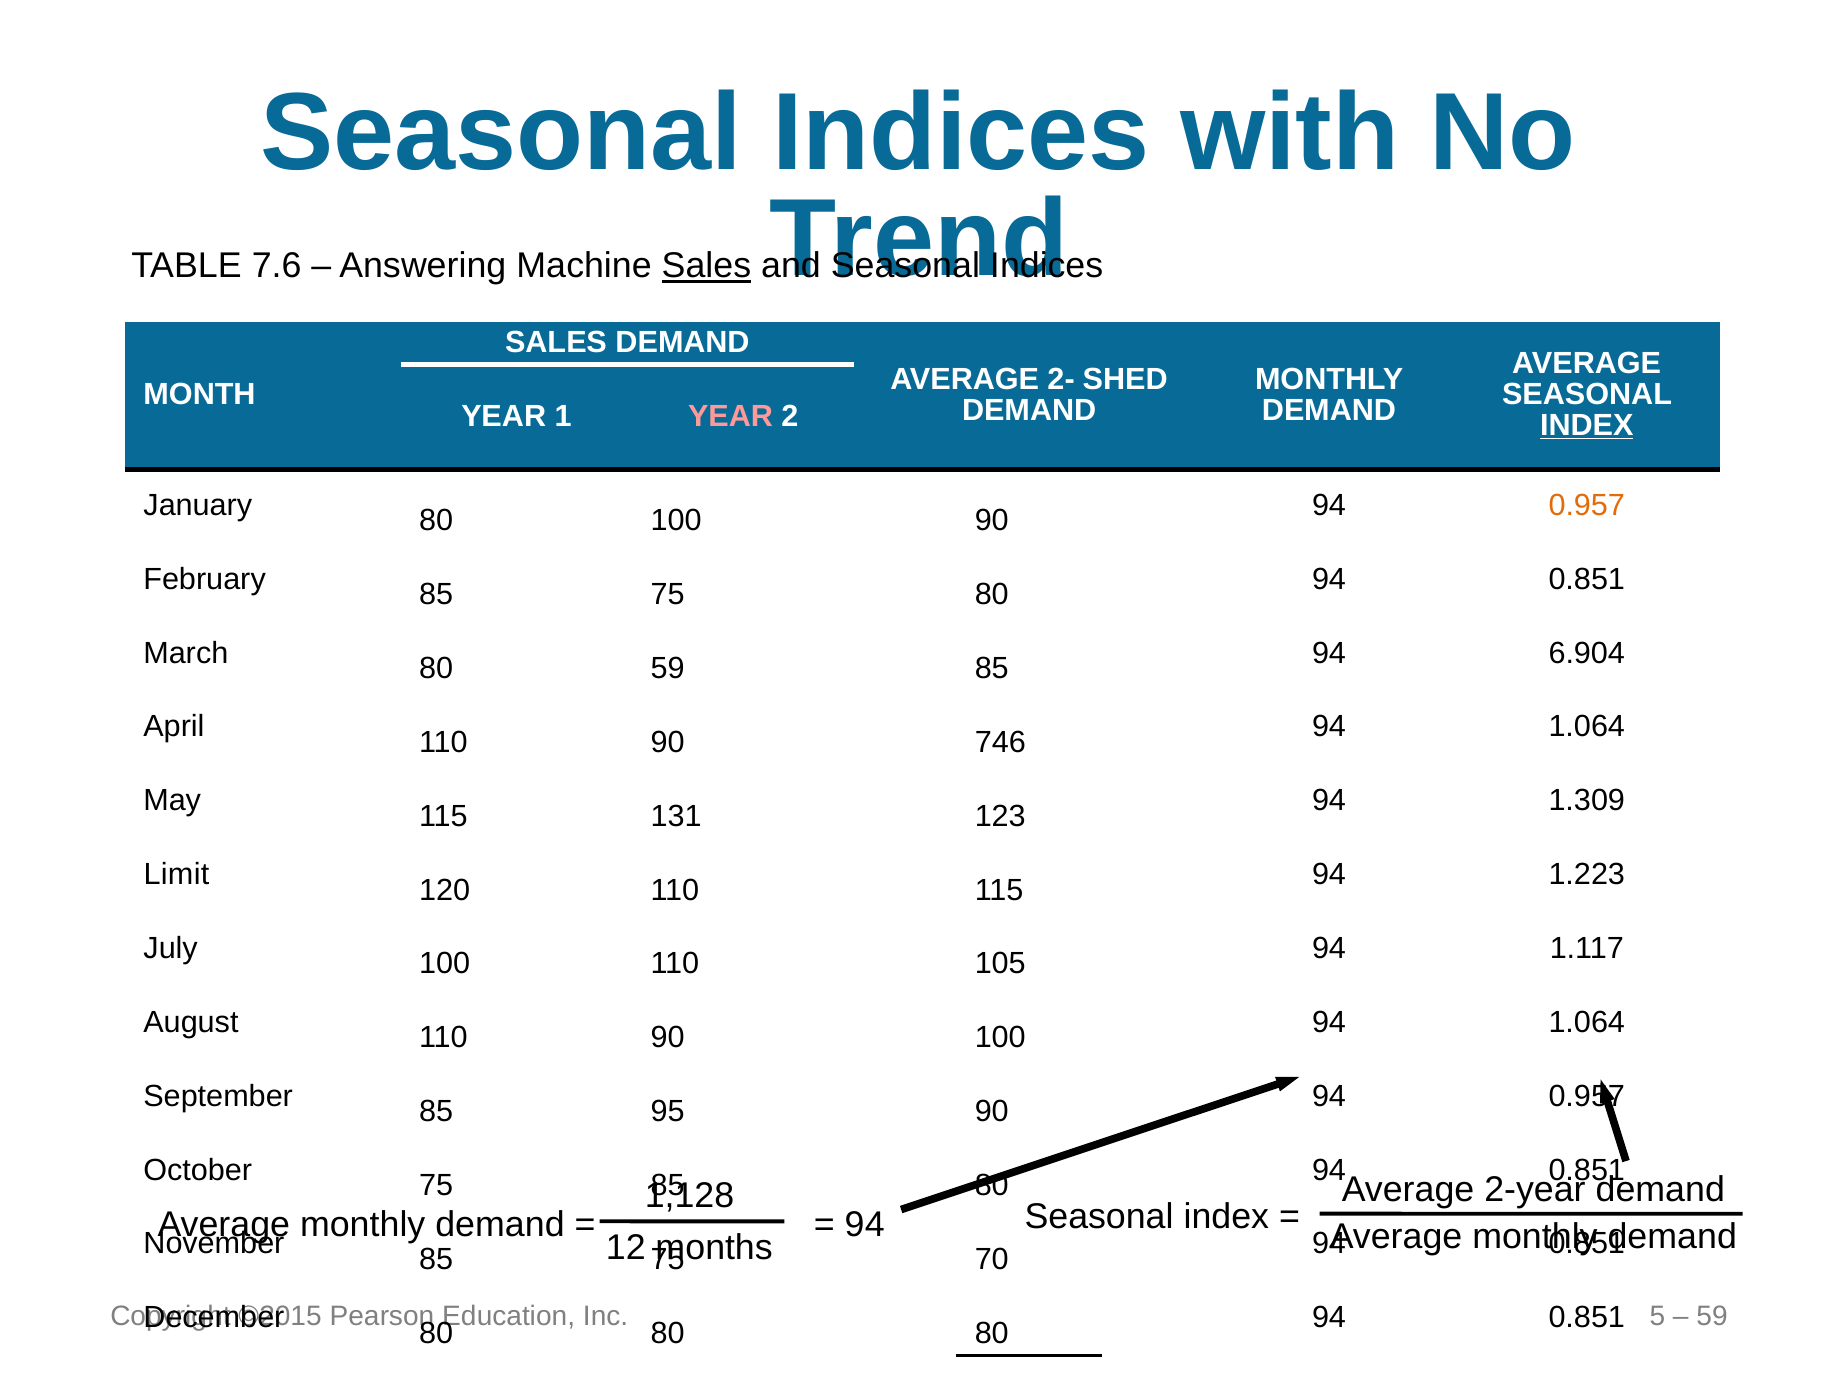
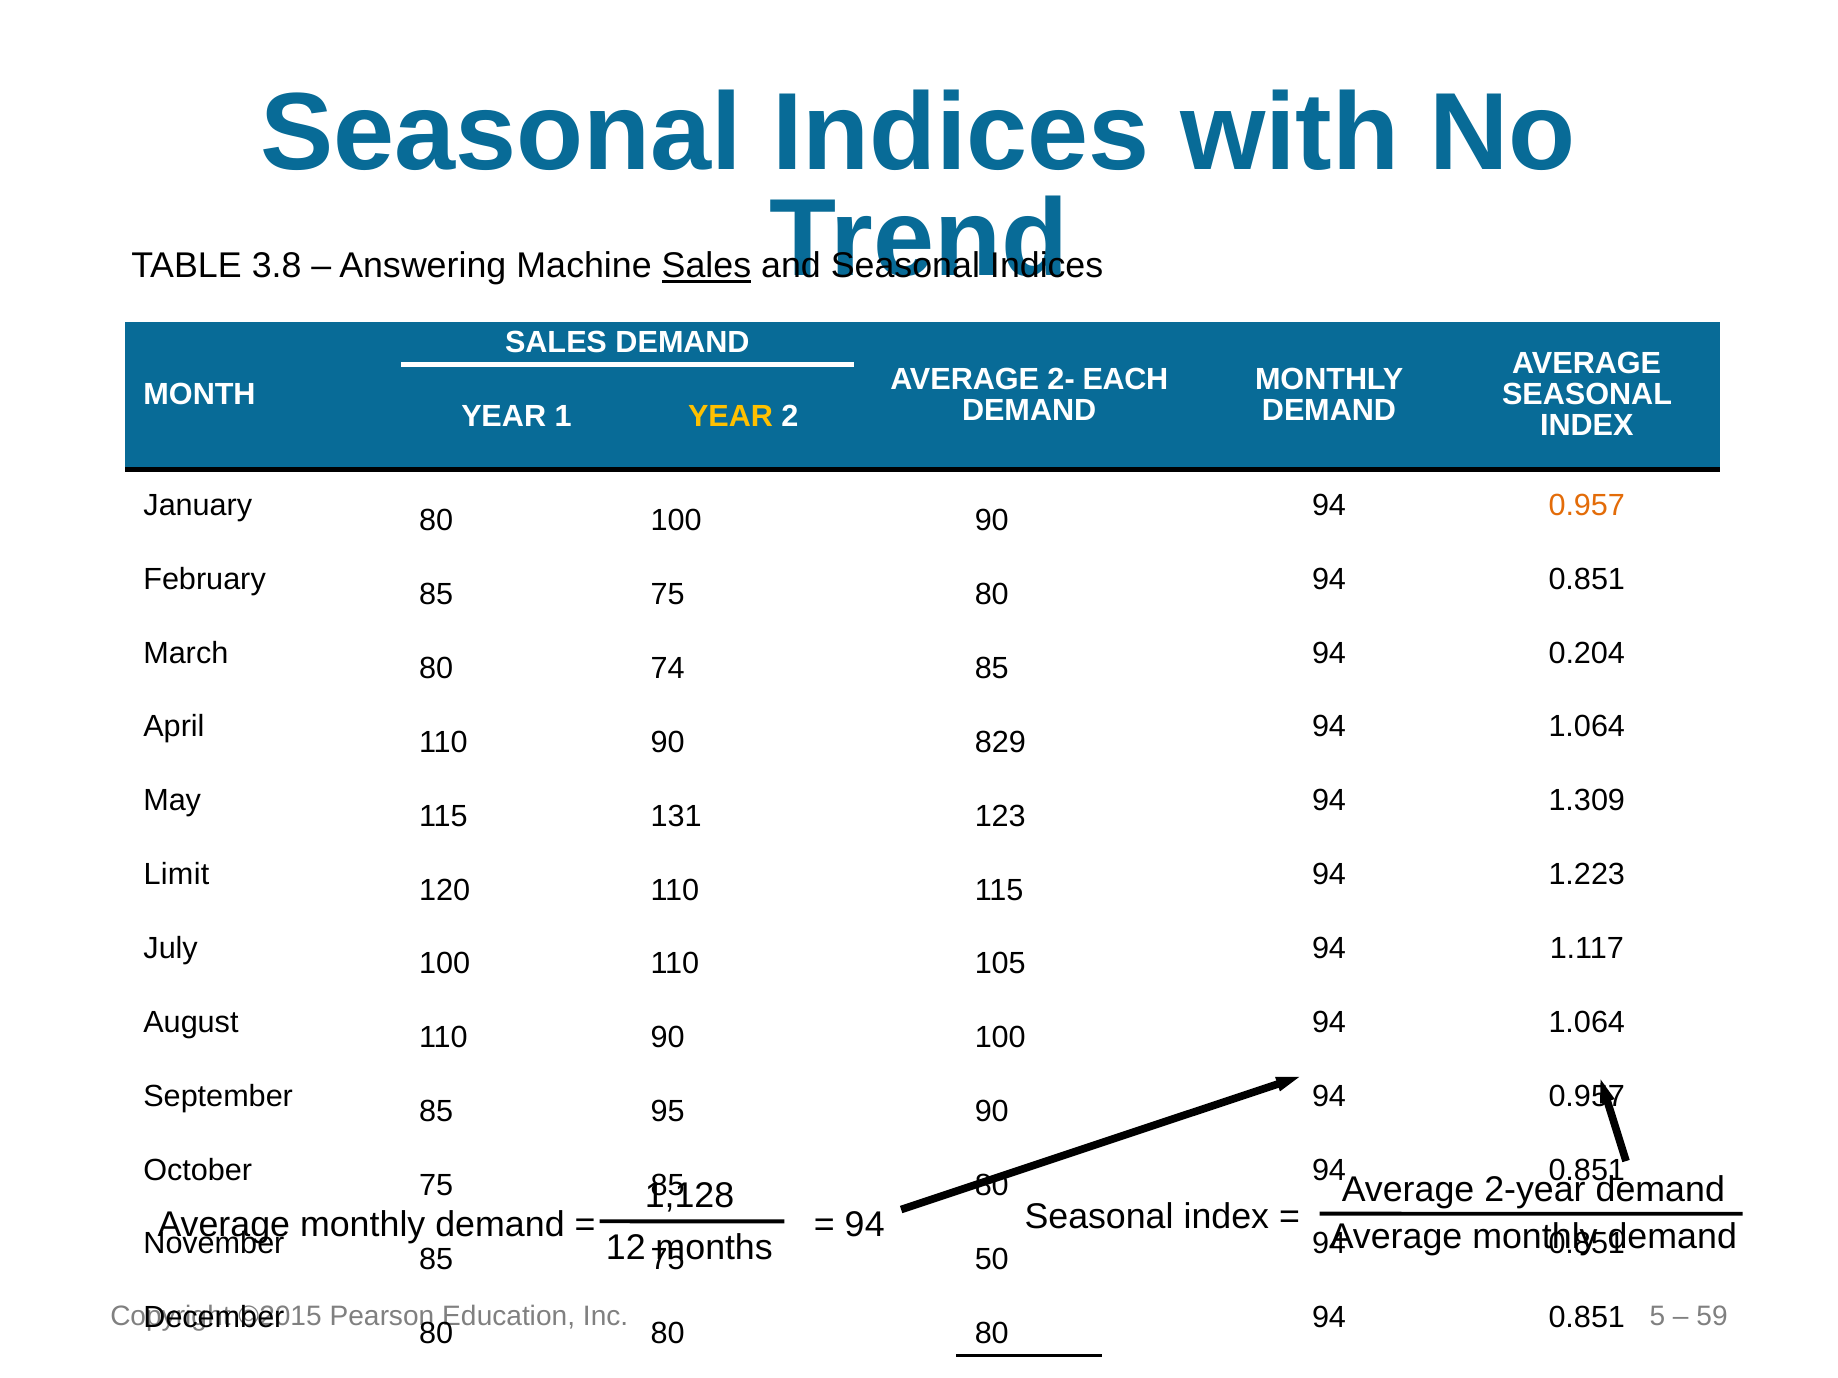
7.6: 7.6 -> 3.8
SHED: SHED -> EACH
YEAR at (731, 416) colour: pink -> yellow
INDEX at (1587, 426) underline: present -> none
6.904: 6.904 -> 0.204
80 59: 59 -> 74
746: 746 -> 829
70: 70 -> 50
